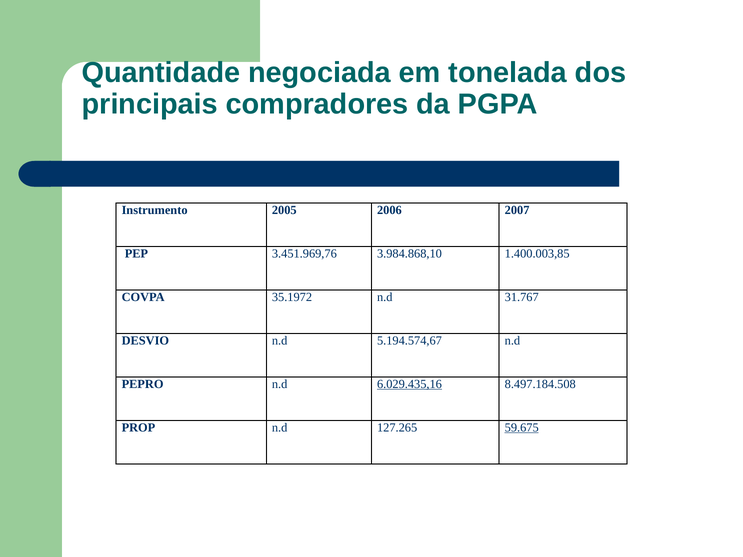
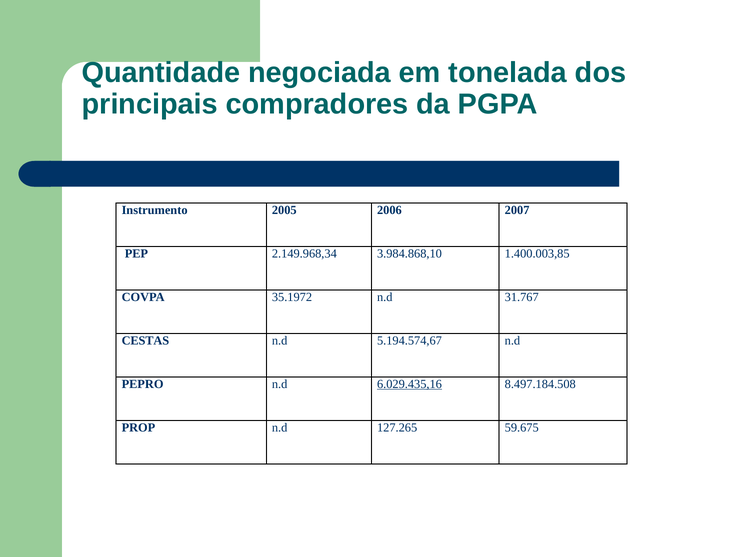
3.451.969,76: 3.451.969,76 -> 2.149.968,34
DESVIO: DESVIO -> CESTAS
59.675 underline: present -> none
